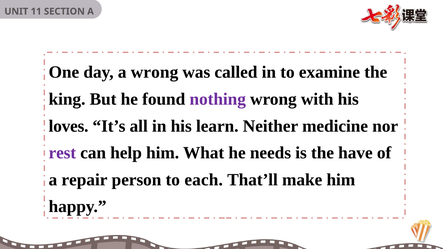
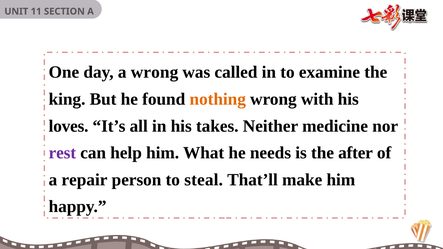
nothing colour: purple -> orange
learn: learn -> takes
have: have -> after
each: each -> steal
